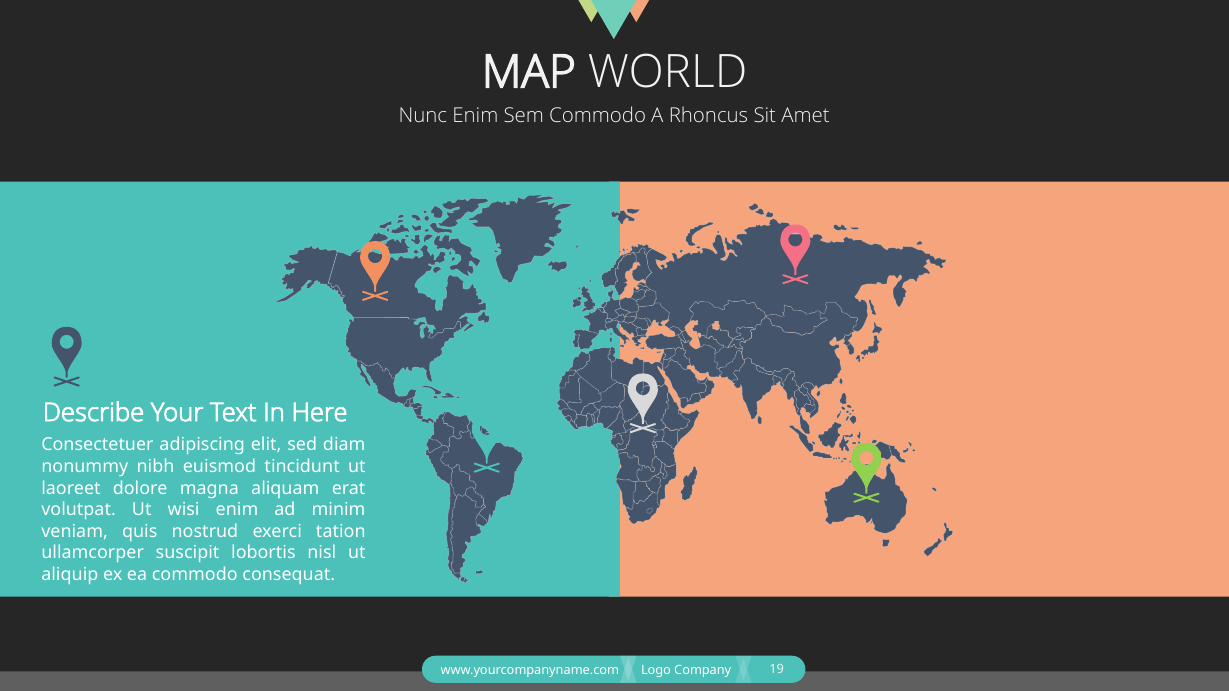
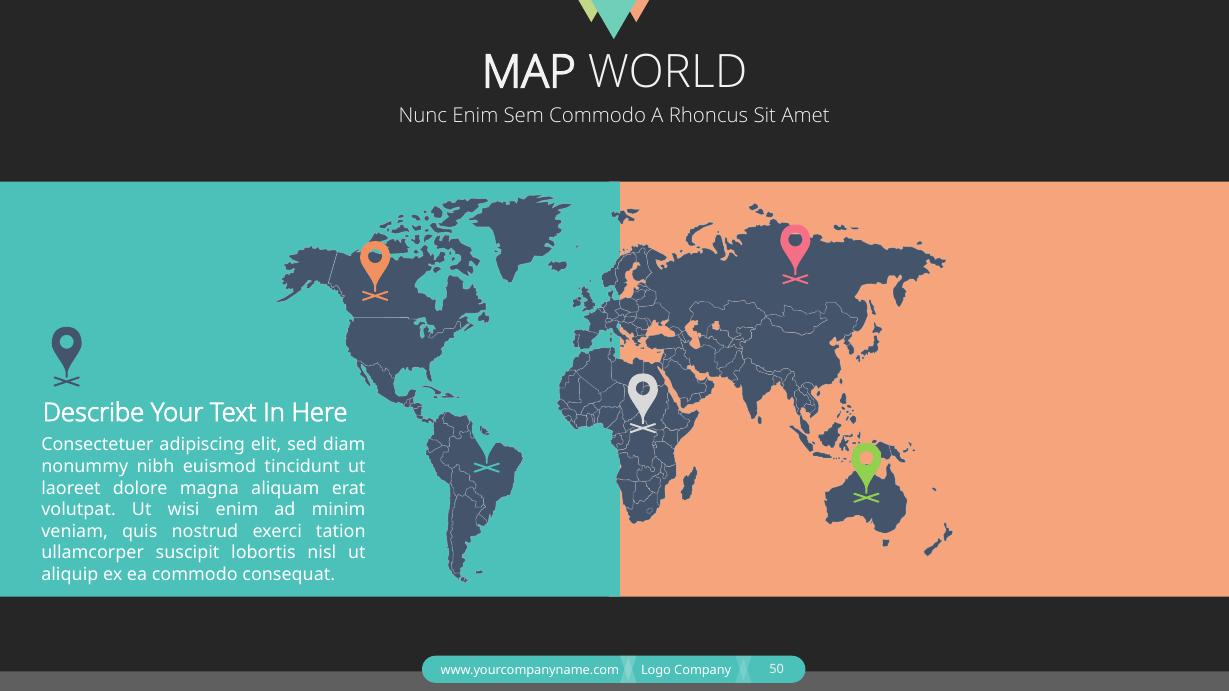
19: 19 -> 50
